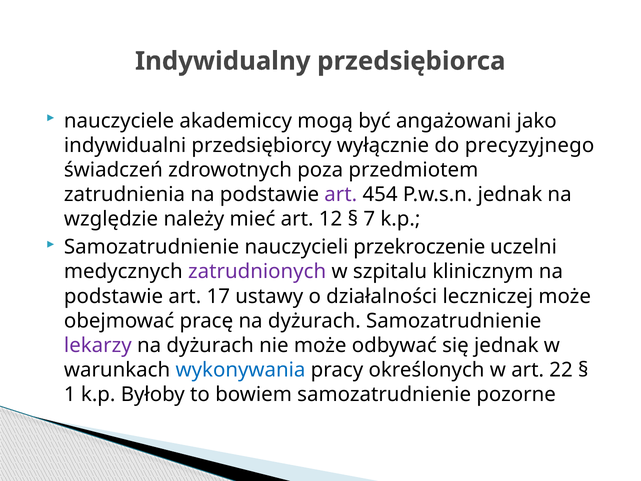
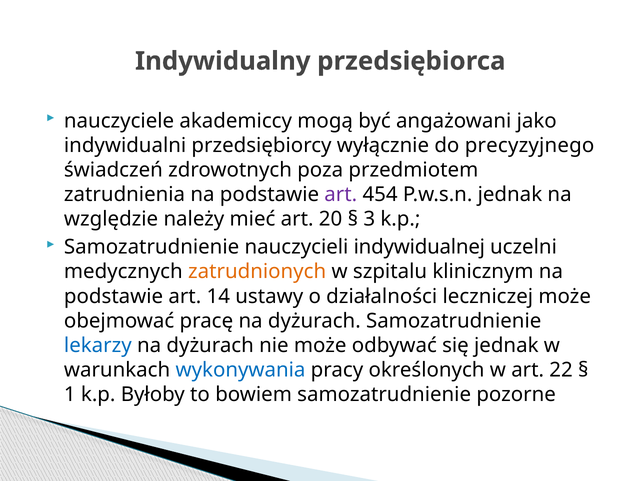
12: 12 -> 20
7: 7 -> 3
przekroczenie: przekroczenie -> indywidualnej
zatrudnionych colour: purple -> orange
17: 17 -> 14
lekarzy colour: purple -> blue
